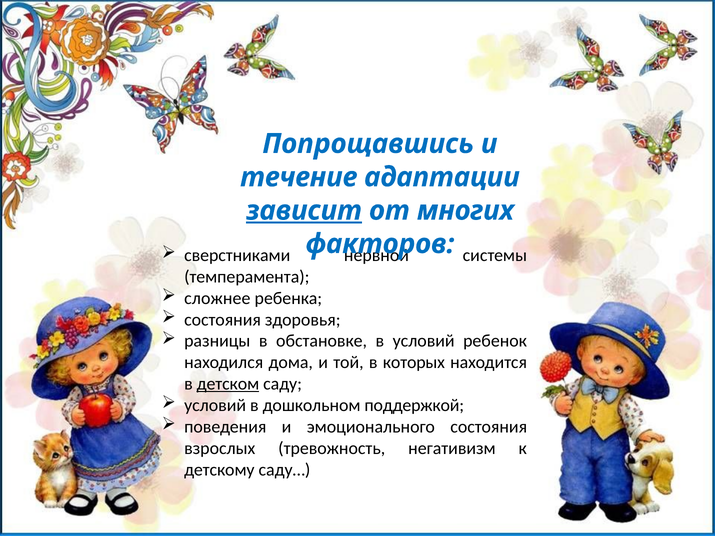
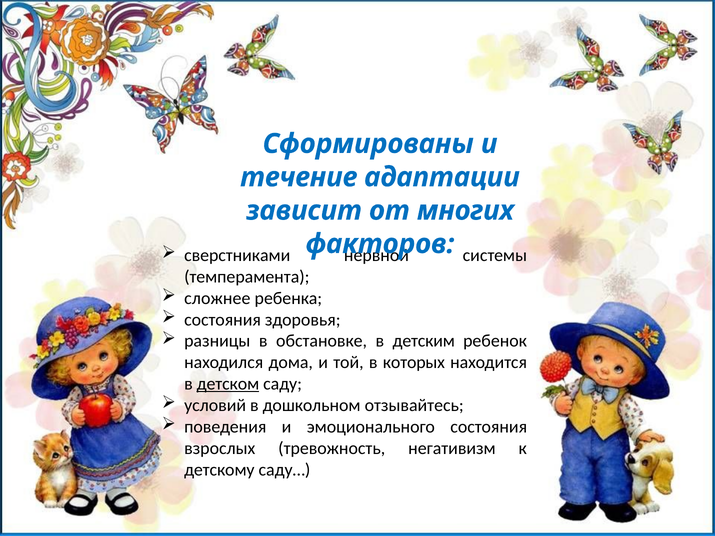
Попрощавшись: Попрощавшись -> Сформированы
зависит underline: present -> none
в условий: условий -> детским
поддержкой: поддержкой -> отзывайтесь
